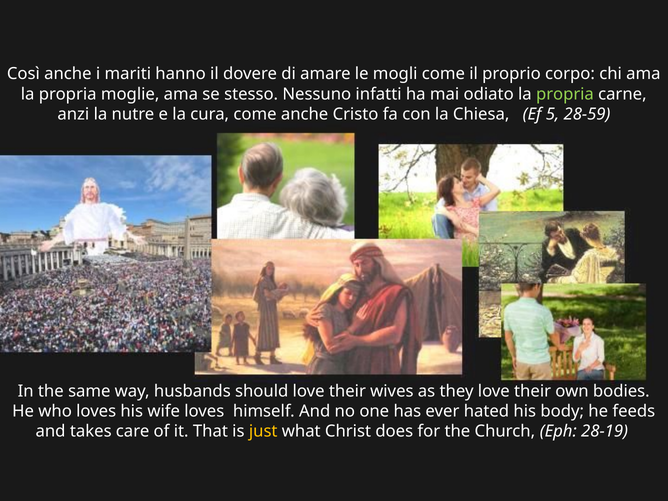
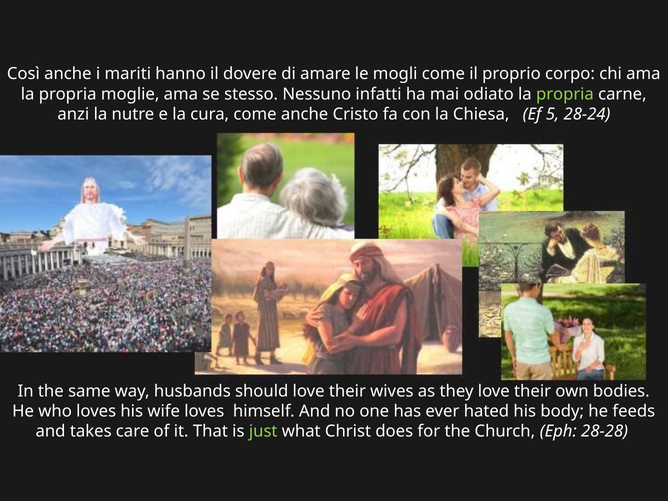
28-59: 28-59 -> 28-24
just colour: yellow -> light green
28-19: 28-19 -> 28-28
